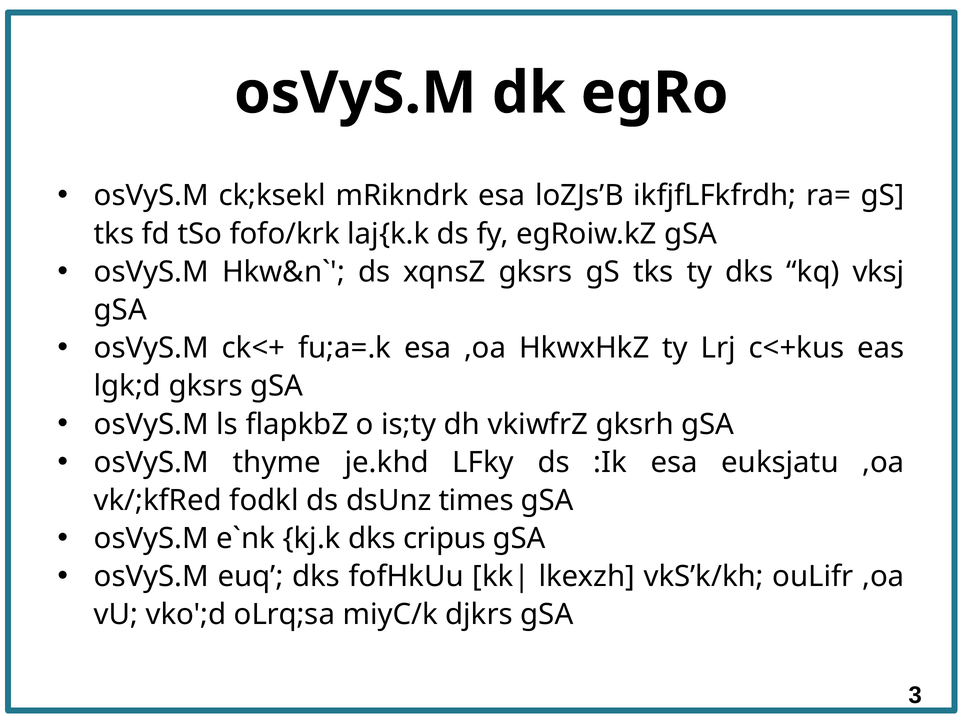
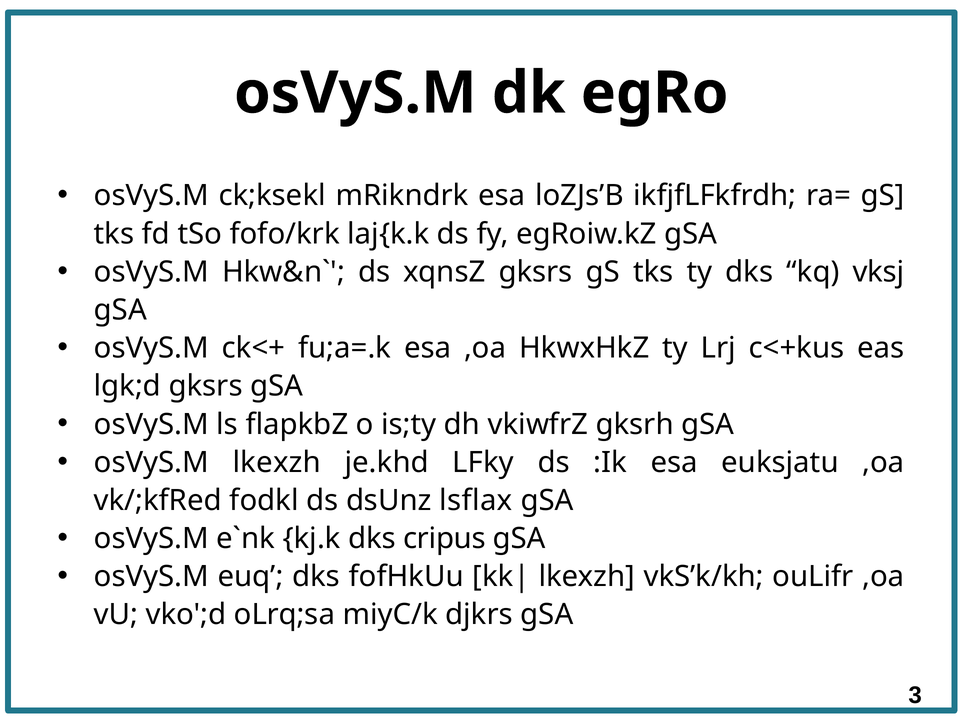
osVyS.M thyme: thyme -> lkexzh
times: times -> lsflax
